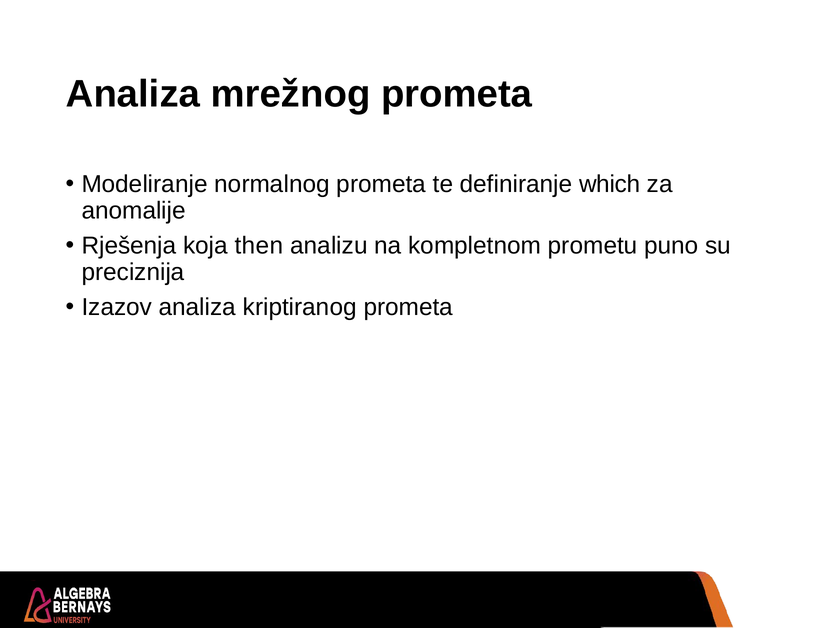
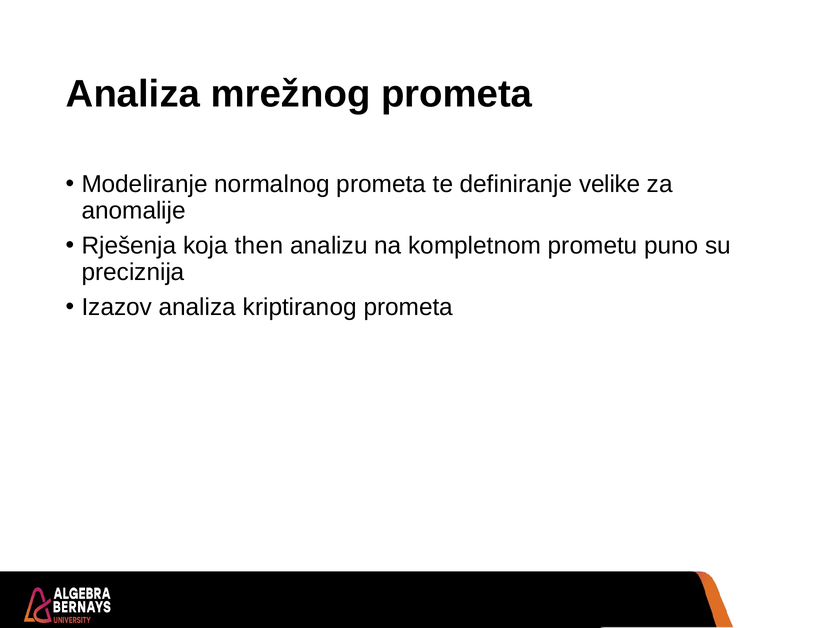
which: which -> velike
